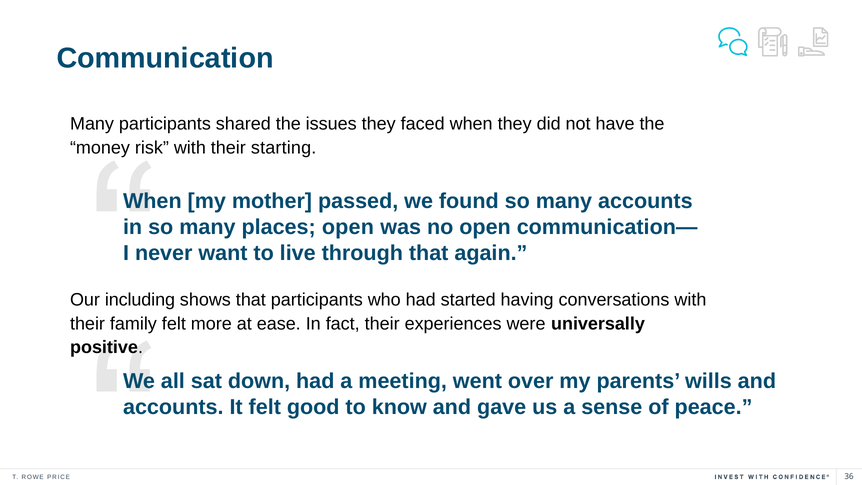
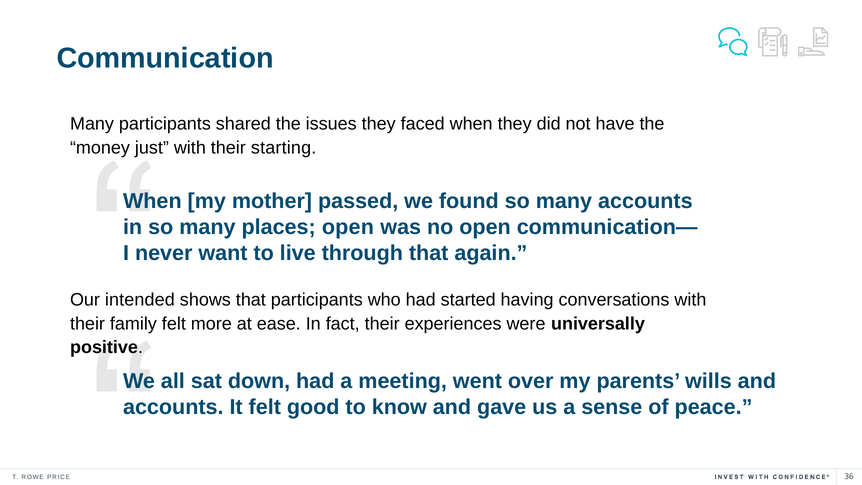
risk: risk -> just
including: including -> intended
